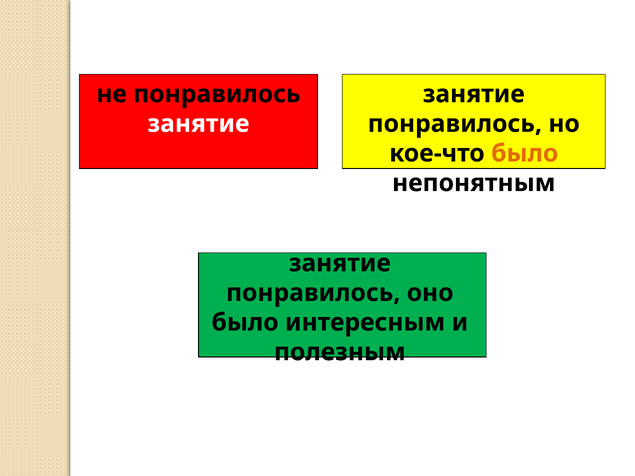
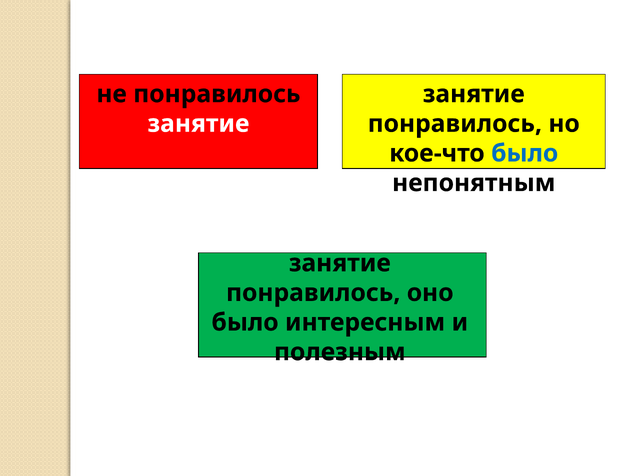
было at (525, 153) colour: orange -> blue
